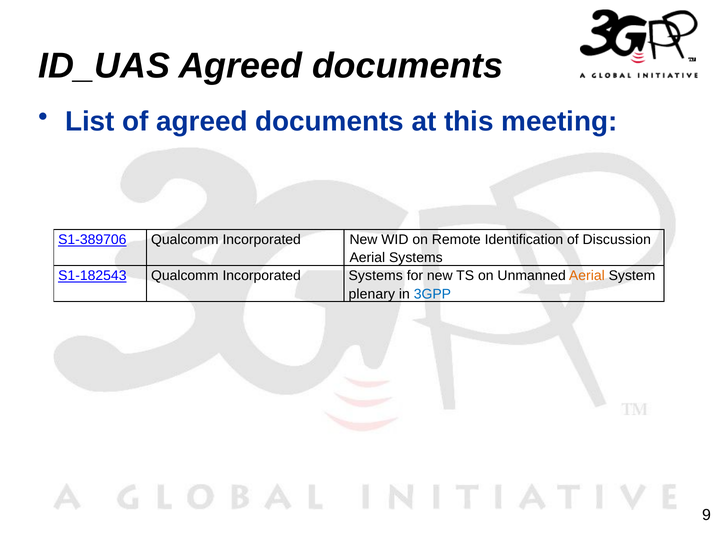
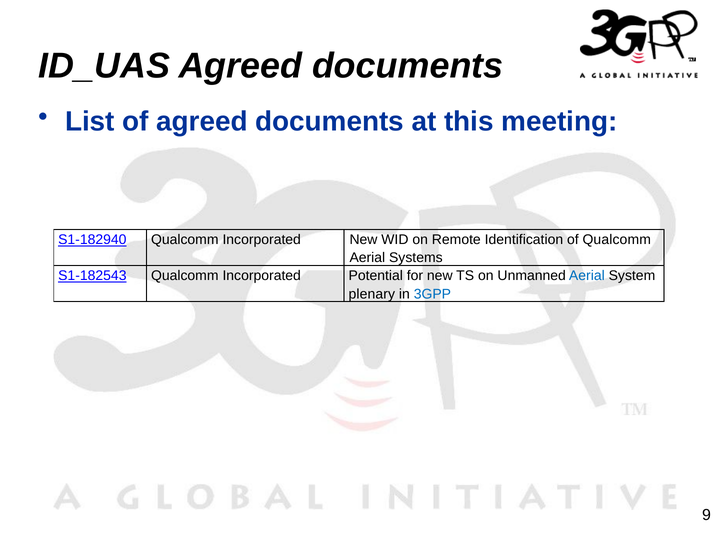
S1-389706: S1-389706 -> S1-182940
of Discussion: Discussion -> Qualcomm
Incorporated Systems: Systems -> Potential
Aerial at (587, 276) colour: orange -> blue
